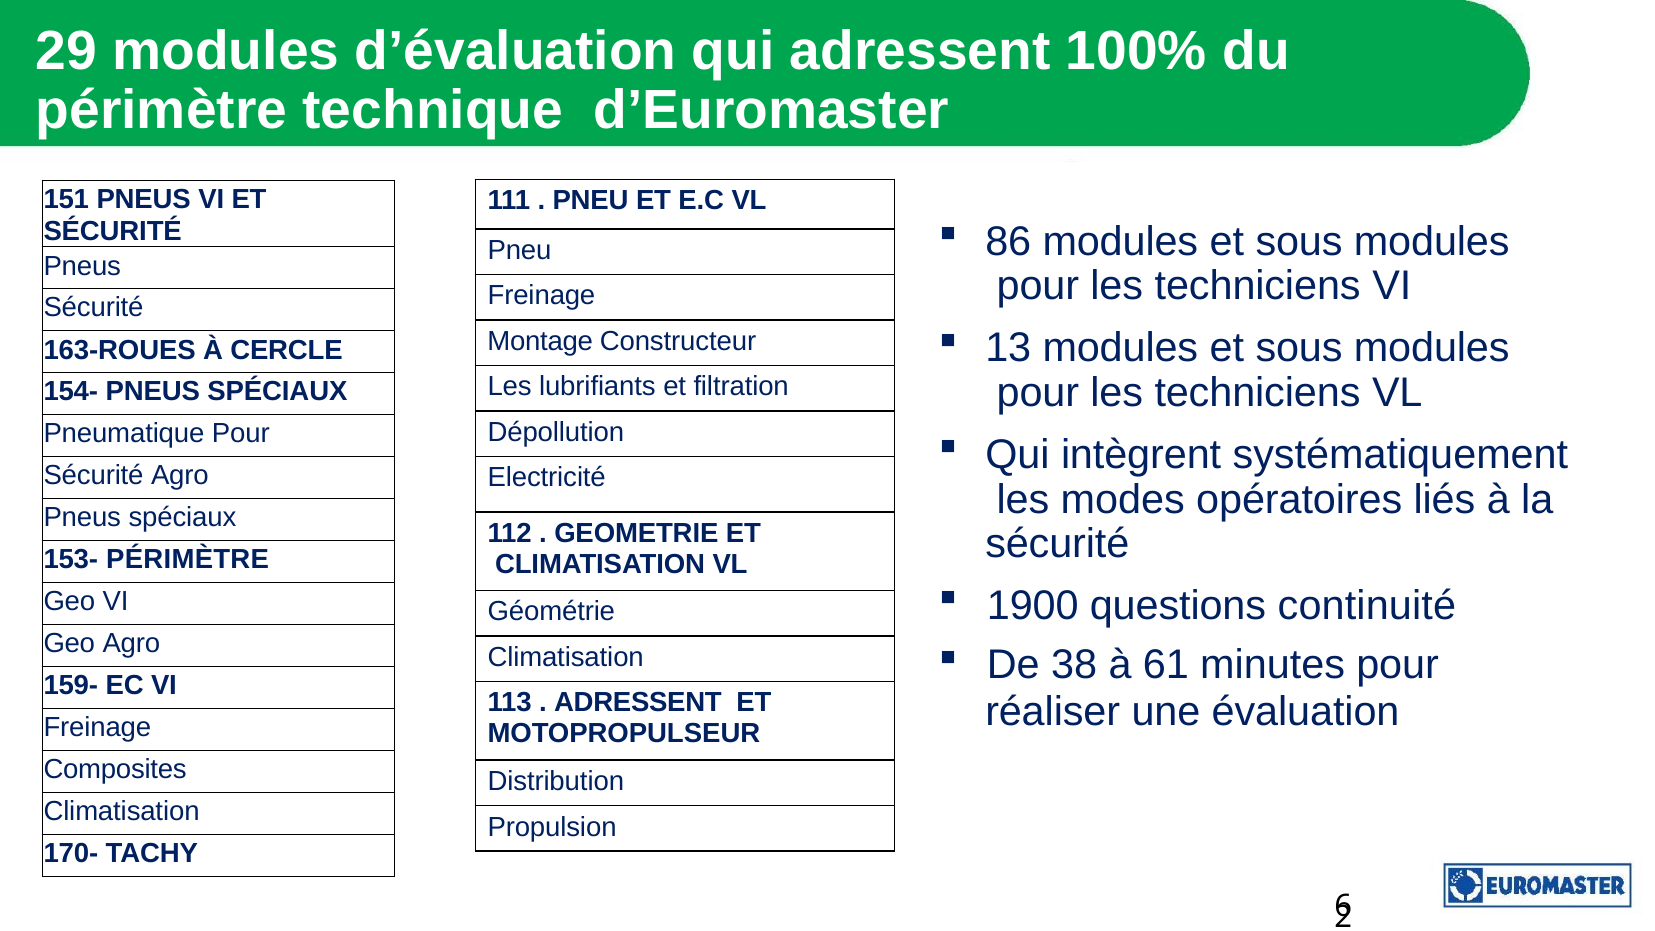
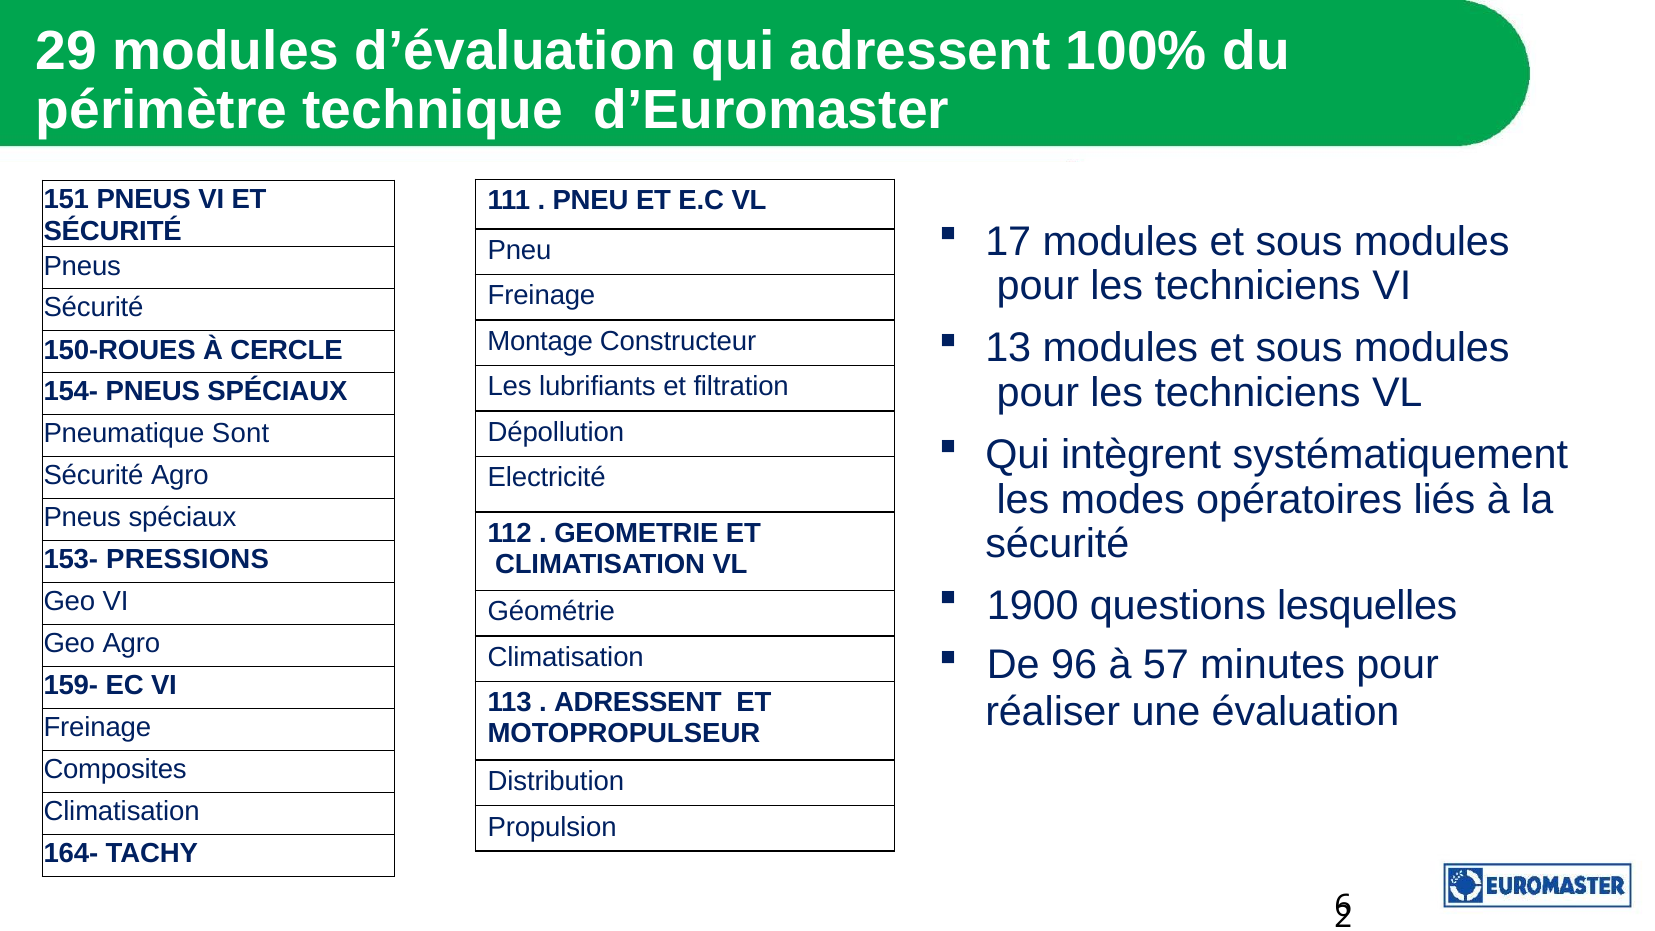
86: 86 -> 17
163-ROUES: 163-ROUES -> 150-ROUES
Pneumatique Pour: Pour -> Sont
153- PÉRIMÈTRE: PÉRIMÈTRE -> PRESSIONS
continuité: continuité -> lesquelles
38: 38 -> 96
61: 61 -> 57
170-: 170- -> 164-
